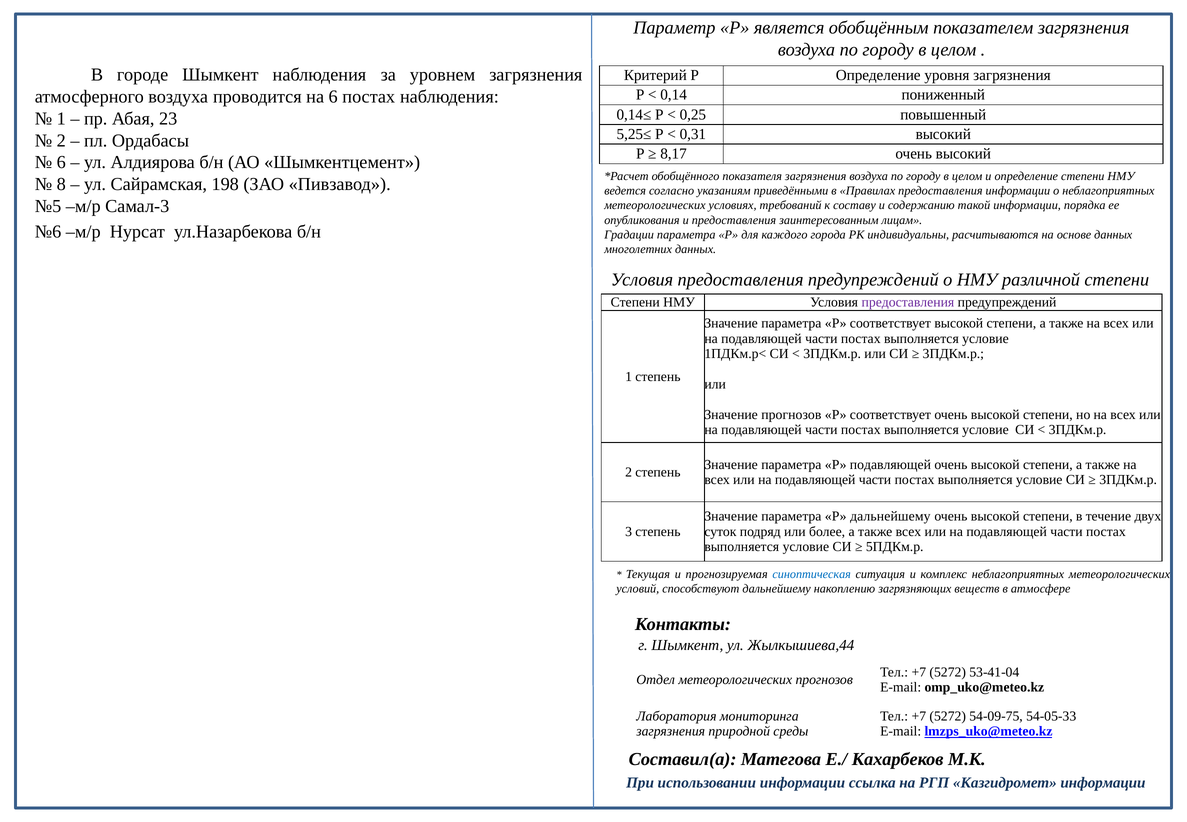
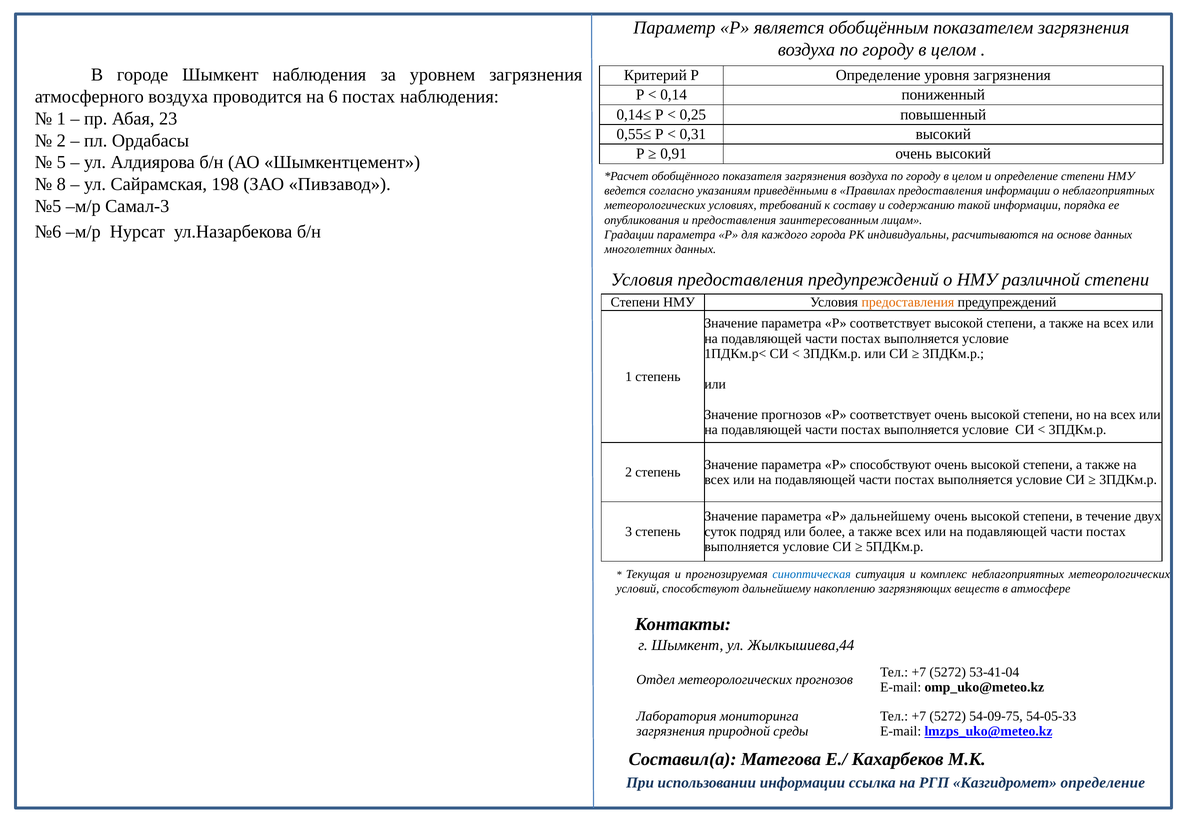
5,25≤: 5,25≤ -> 0,55≤
8,17: 8,17 -> 0,91
6 at (61, 162): 6 -> 5
предоставления at (908, 302) colour: purple -> orange
Р подавляющей: подавляющей -> способствуют
Казгидромет информации: информации -> определение
